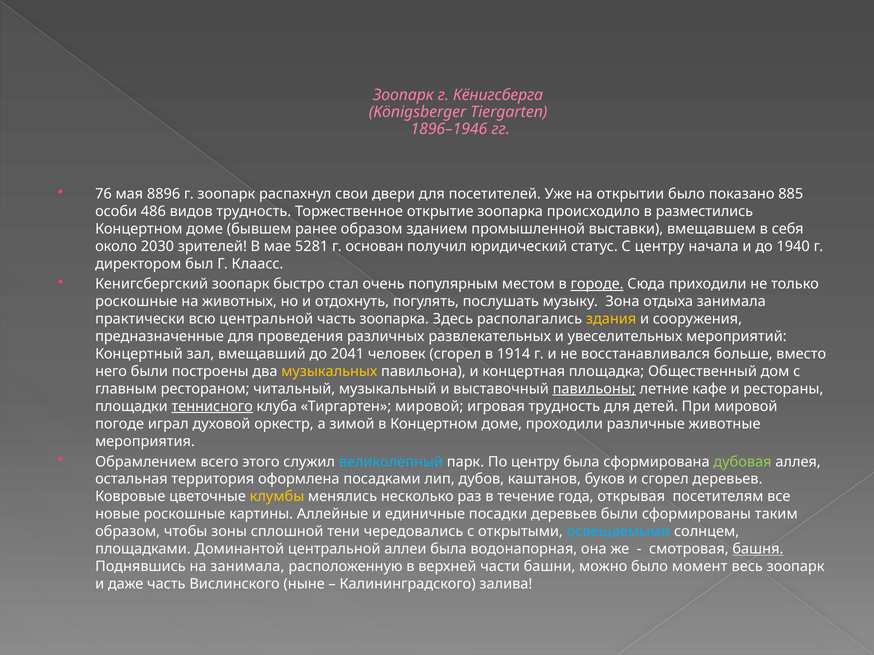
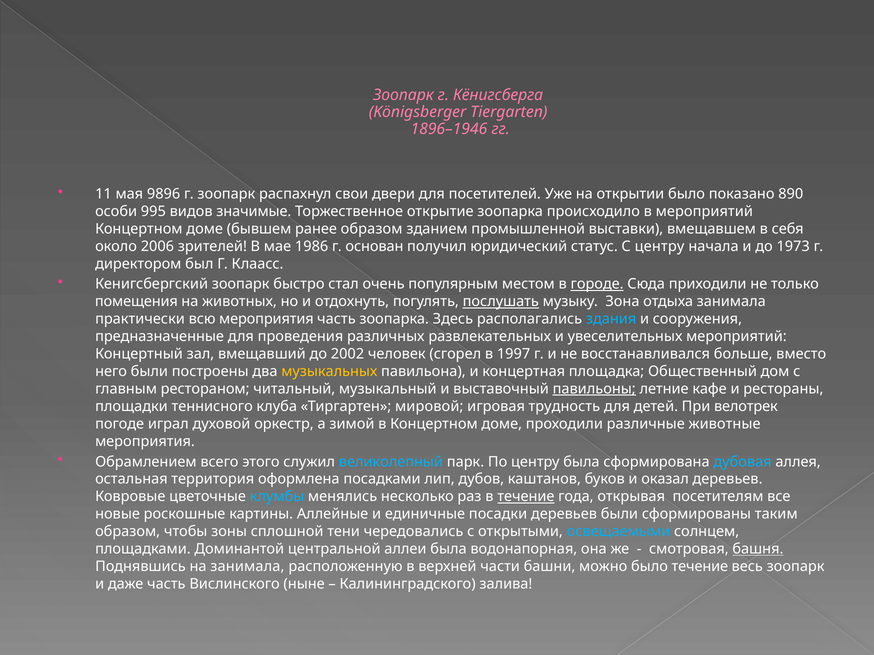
76: 76 -> 11
8896: 8896 -> 9896
885: 885 -> 890
486: 486 -> 995
видов трудность: трудность -> значимые
в разместились: разместились -> мероприятий
2030: 2030 -> 2006
5281: 5281 -> 1986
1940: 1940 -> 1973
роскошные at (136, 302): роскошные -> помещения
послушать underline: none -> present
всю центральной: центральной -> мероприятия
здания colour: yellow -> light blue
2041: 2041 -> 2002
1914: 1914 -> 1997
теннисного underline: present -> none
При мировой: мировой -> велотрек
дубовая colour: light green -> light blue
и сгорел: сгорел -> оказал
клумбы colour: yellow -> light blue
течение at (526, 497) underline: none -> present
было момент: момент -> течение
